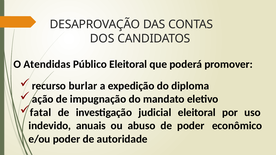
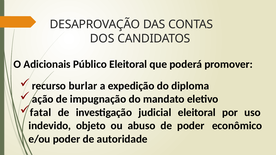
Atendidas: Atendidas -> Adicionais
anuais: anuais -> objeto
